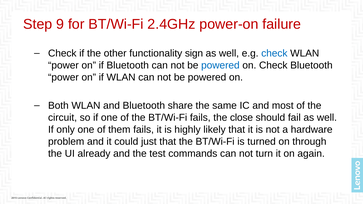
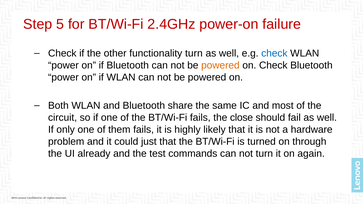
9: 9 -> 5
functionality sign: sign -> turn
powered at (220, 65) colour: blue -> orange
